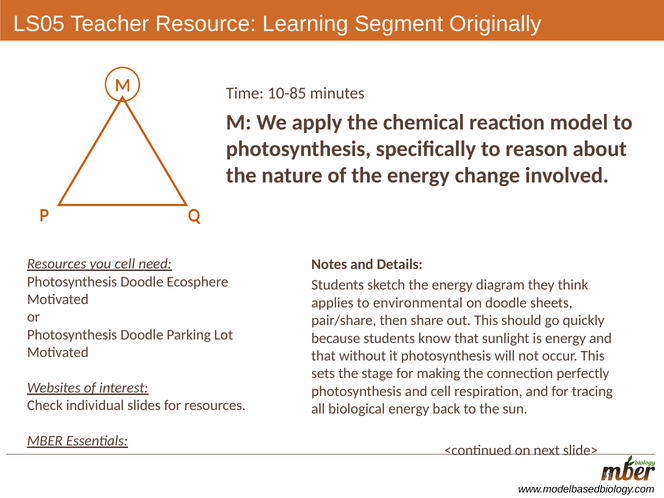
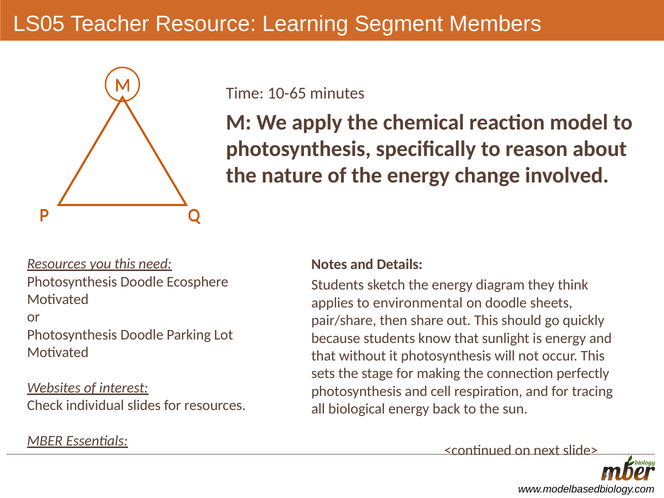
Originally: Originally -> Members
10-85: 10-85 -> 10-65
you cell: cell -> this
